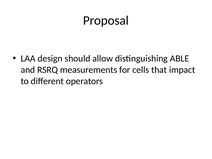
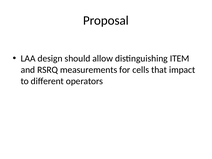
ABLE: ABLE -> ITEM
